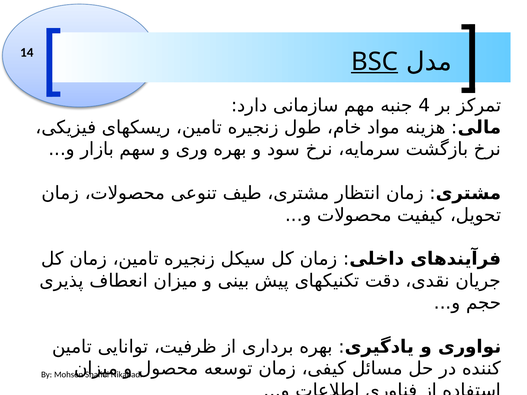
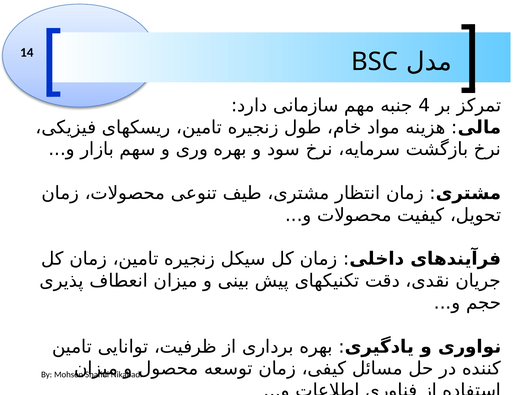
BSC underline: present -> none
